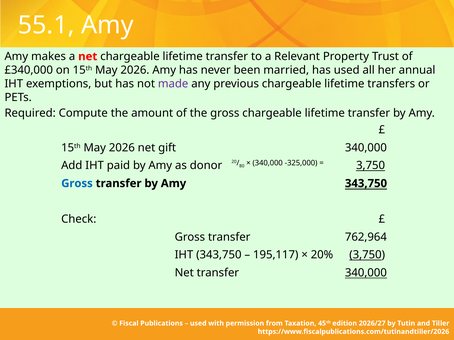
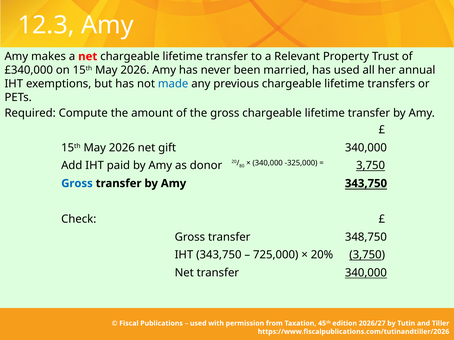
55.1: 55.1 -> 12.3
made colour: purple -> blue
762,964: 762,964 -> 348,750
195,117: 195,117 -> 725,000
